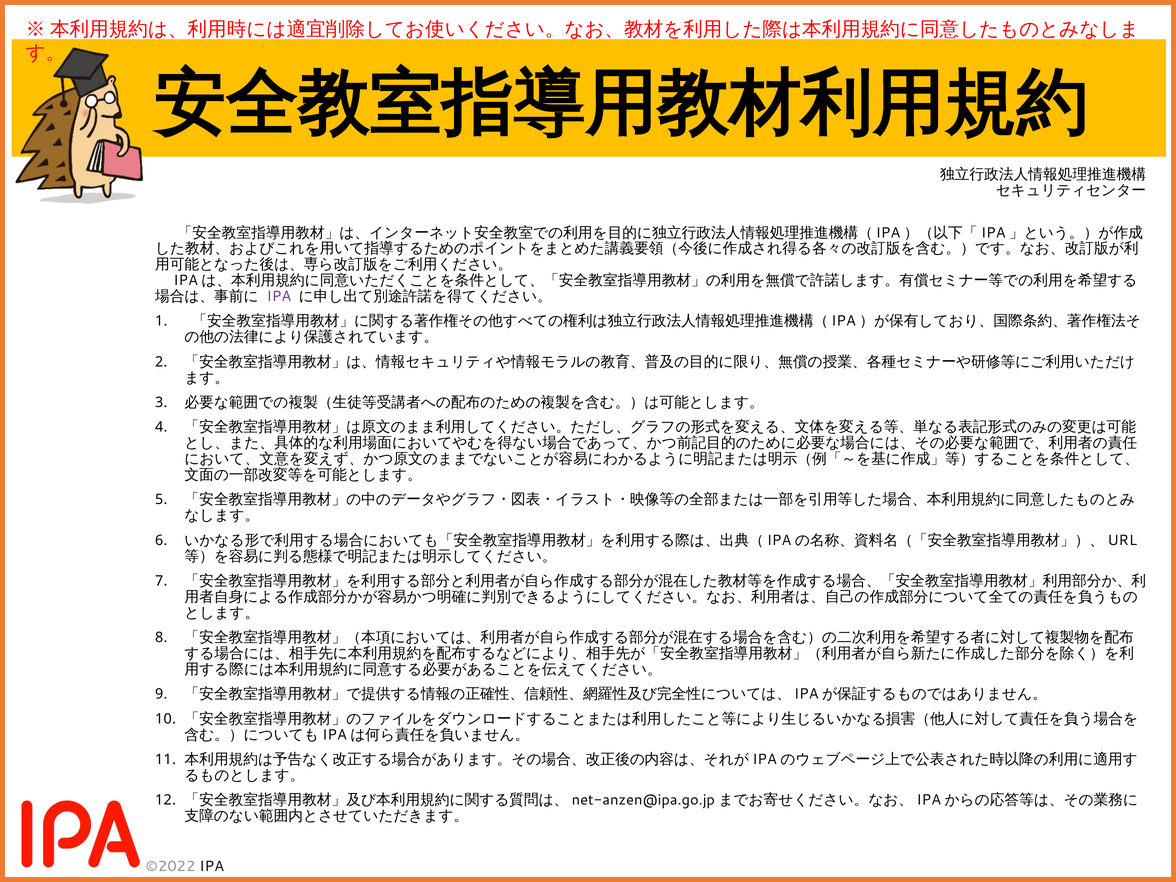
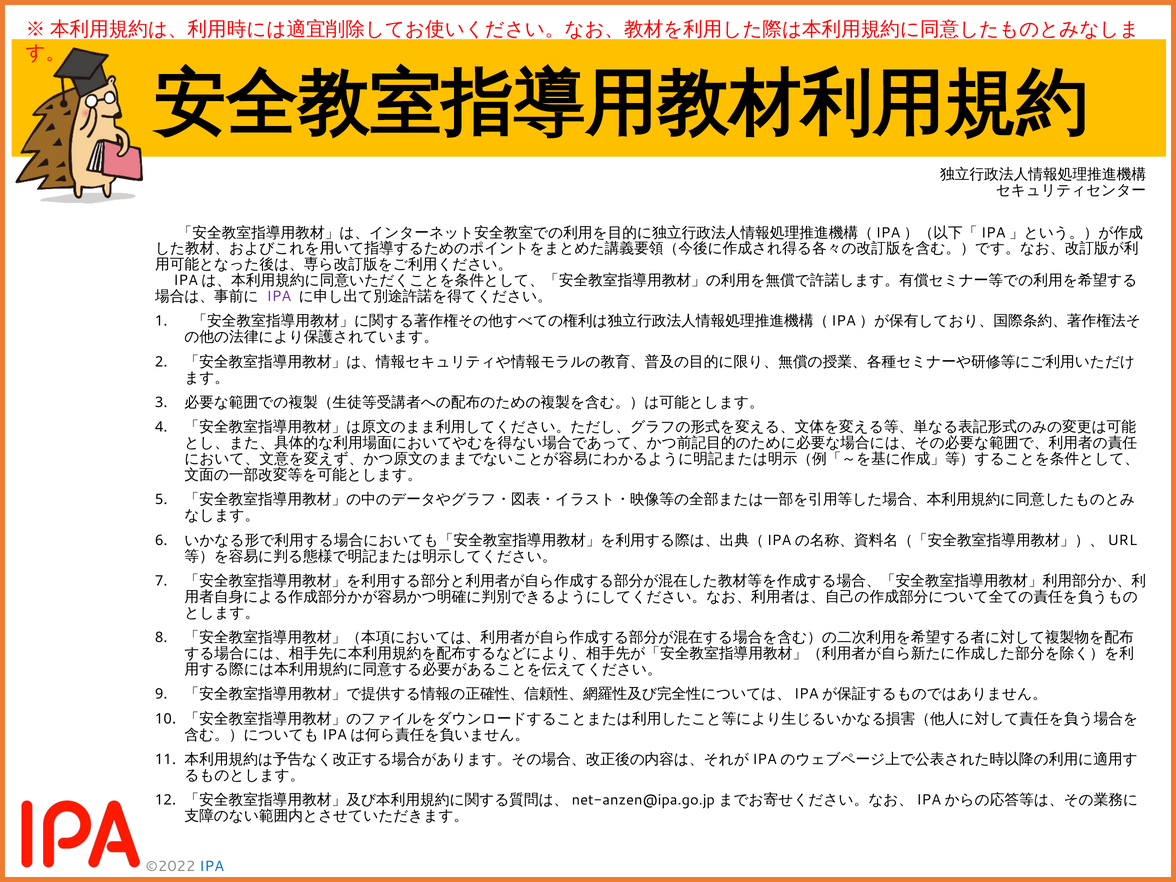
IPA at (212, 867) colour: black -> blue
